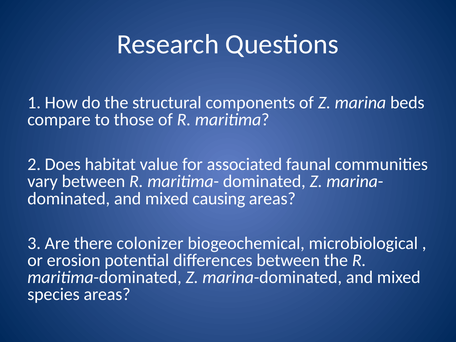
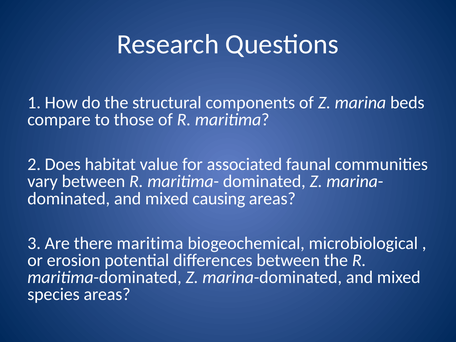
there colonizer: colonizer -> maritima
